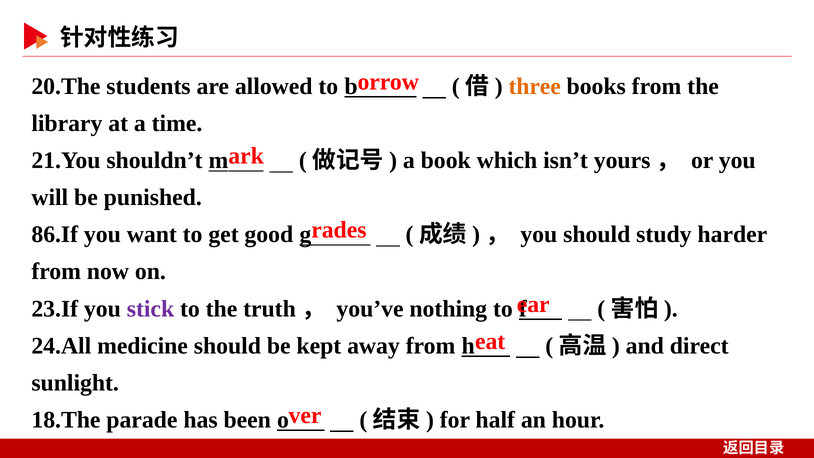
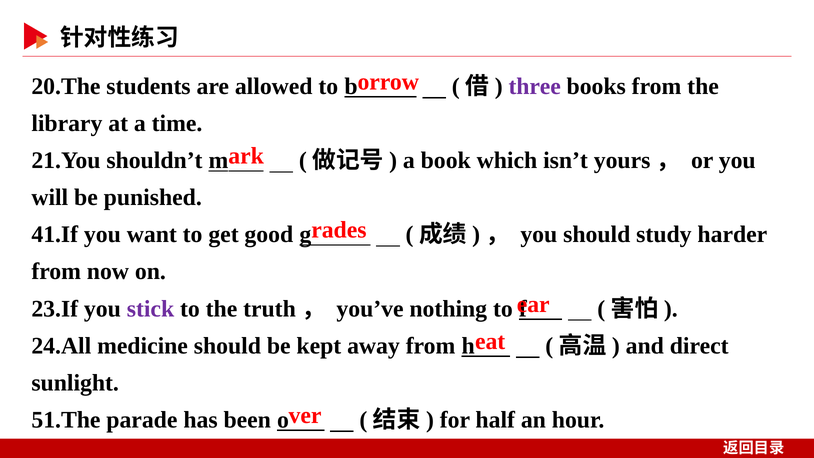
three colour: orange -> purple
86.If: 86.If -> 41.If
18.The: 18.The -> 51.The
